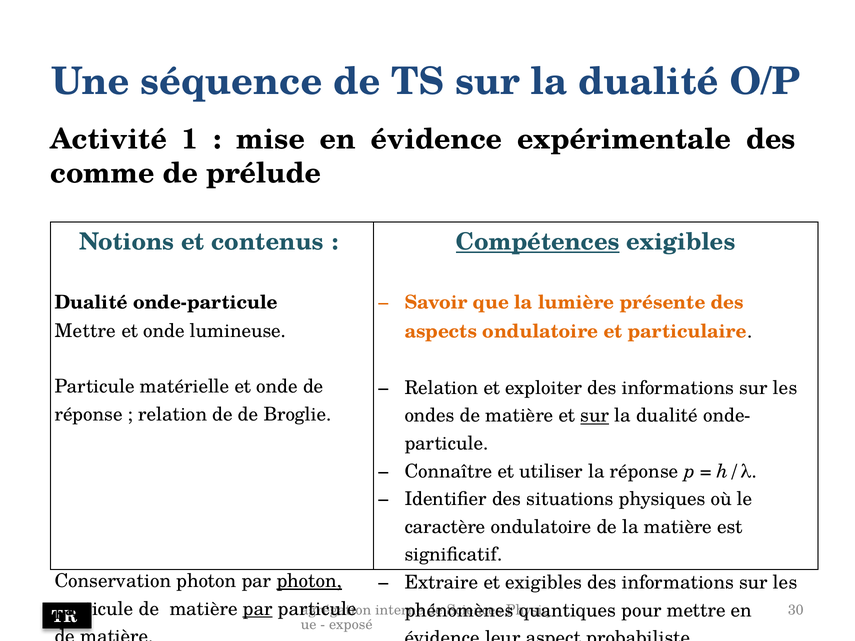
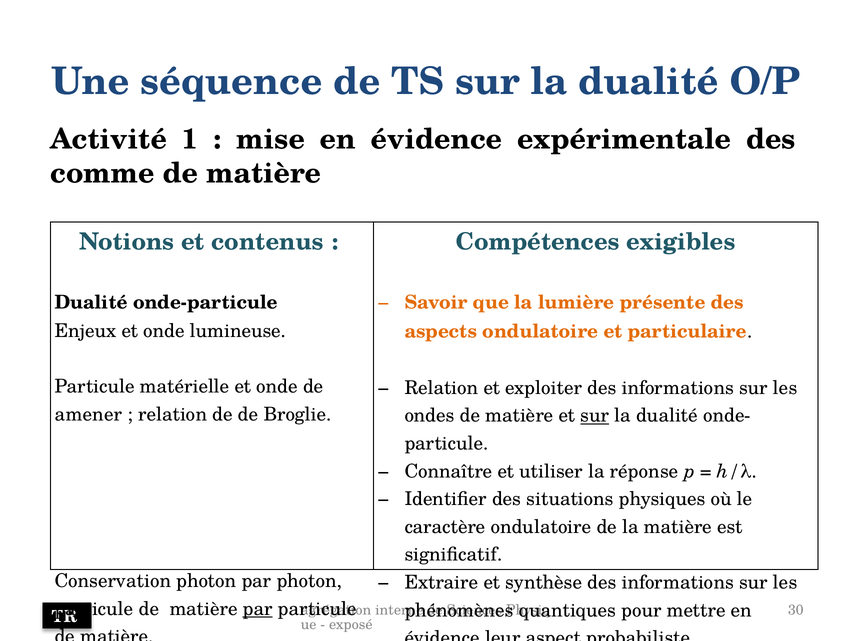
prélude at (264, 174): prélude -> matière
Compétences underline: present -> none
Mettre at (85, 331): Mettre -> Enjeux
réponse at (89, 414): réponse -> amener
photon at (309, 581) underline: present -> none
et exigibles: exigibles -> synthèse
